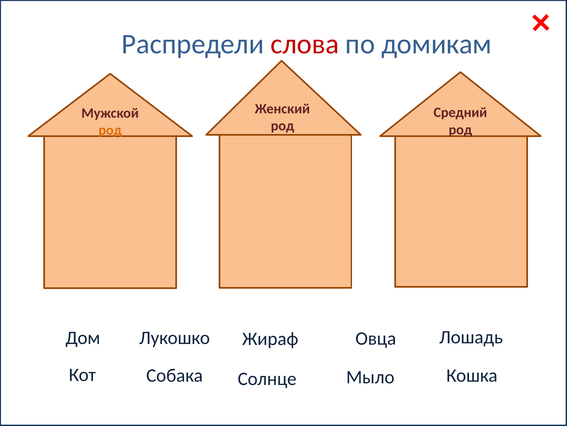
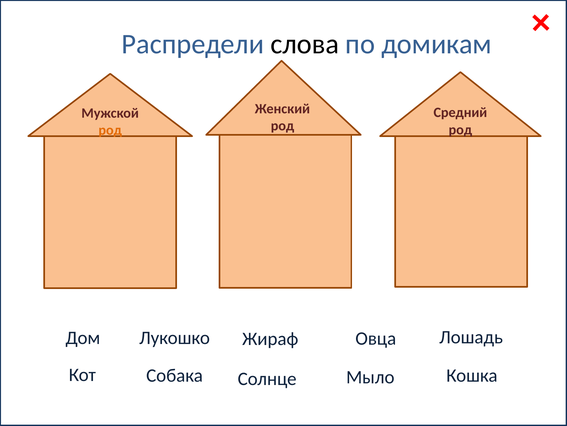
слова colour: red -> black
